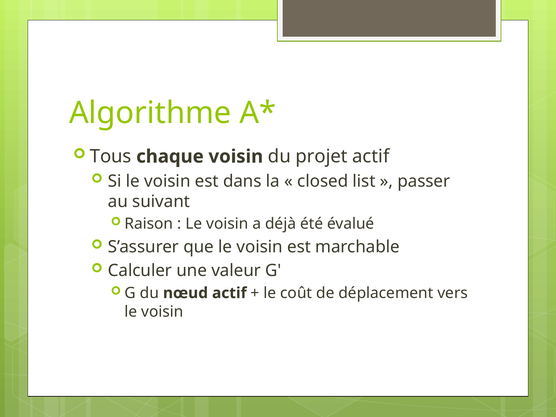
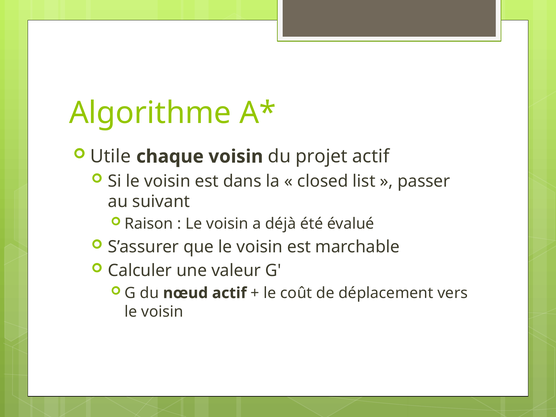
Tous: Tous -> Utile
